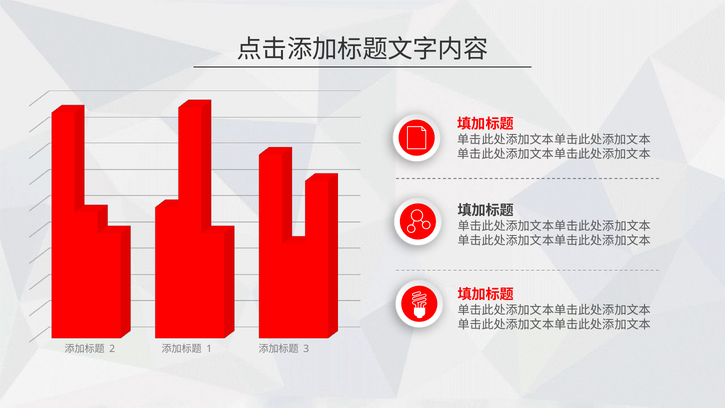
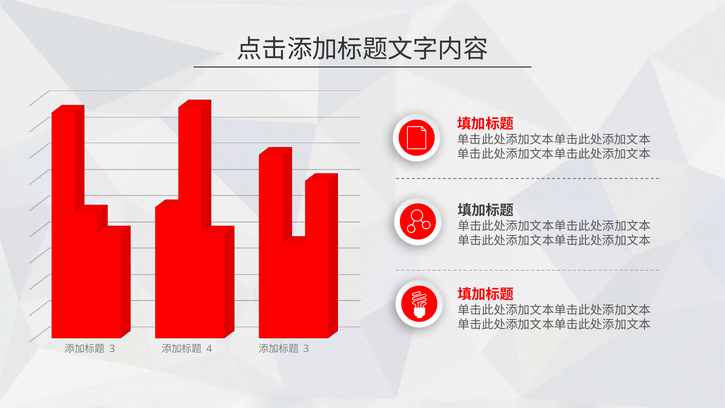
2 at (112, 349): 2 -> 3
1: 1 -> 4
